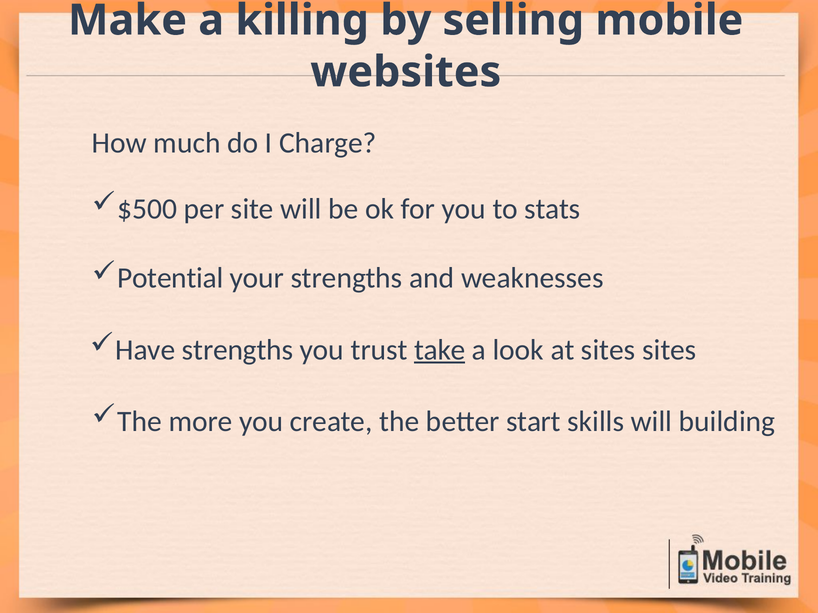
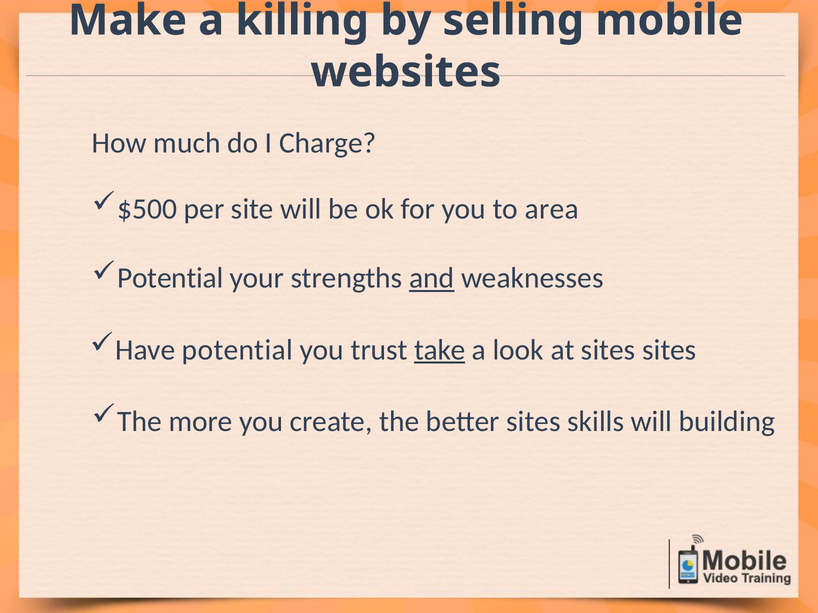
stats: stats -> area
and underline: none -> present
Have strengths: strengths -> potential
better start: start -> sites
